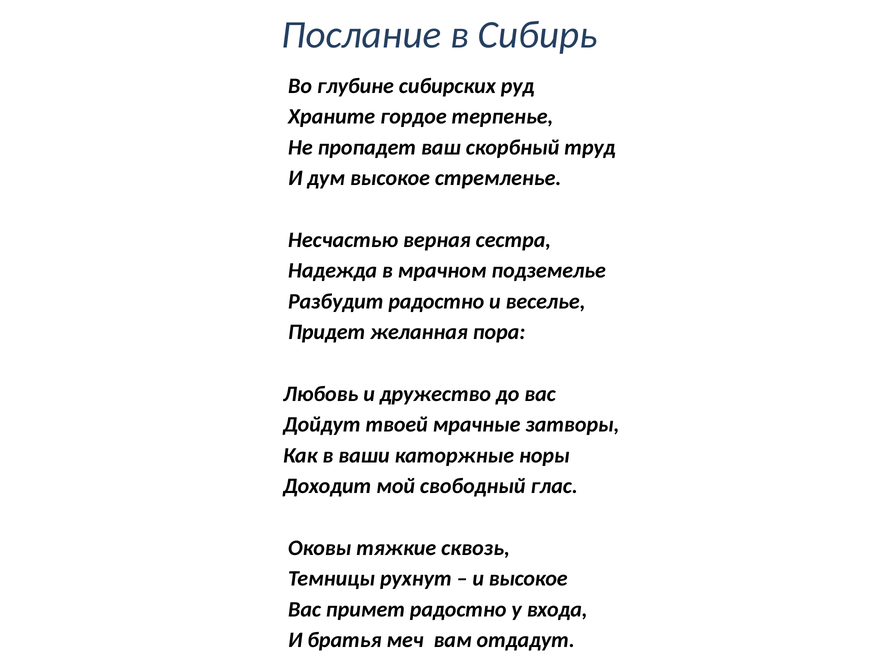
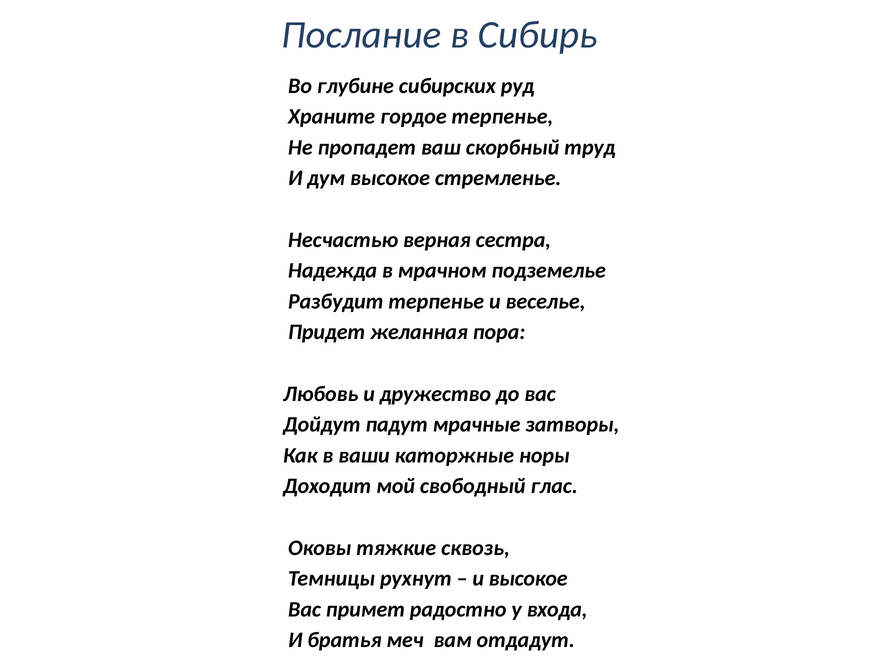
Разбудит радостно: радостно -> терпенье
твоей: твоей -> падут
